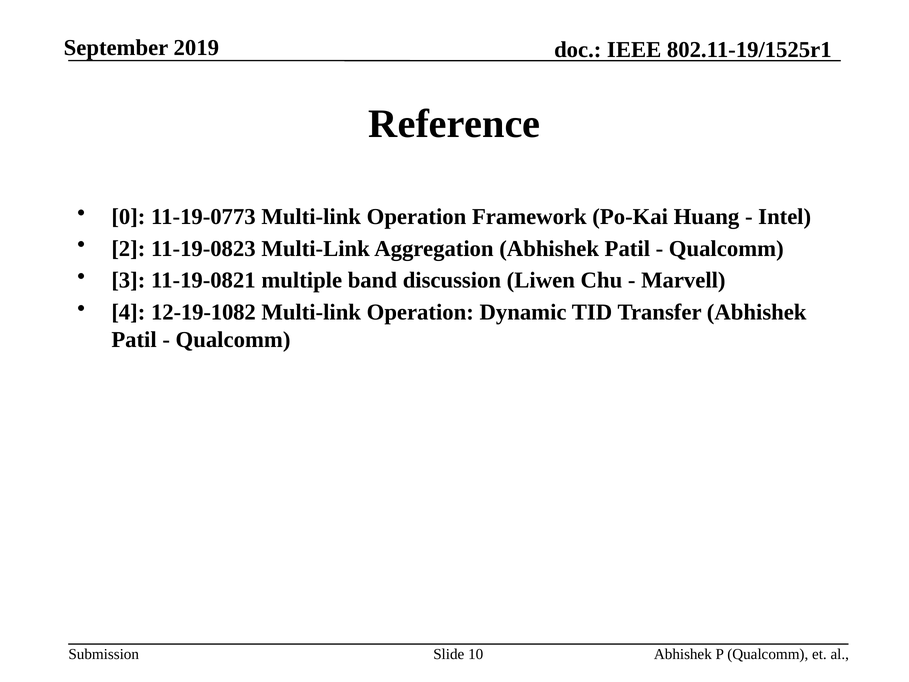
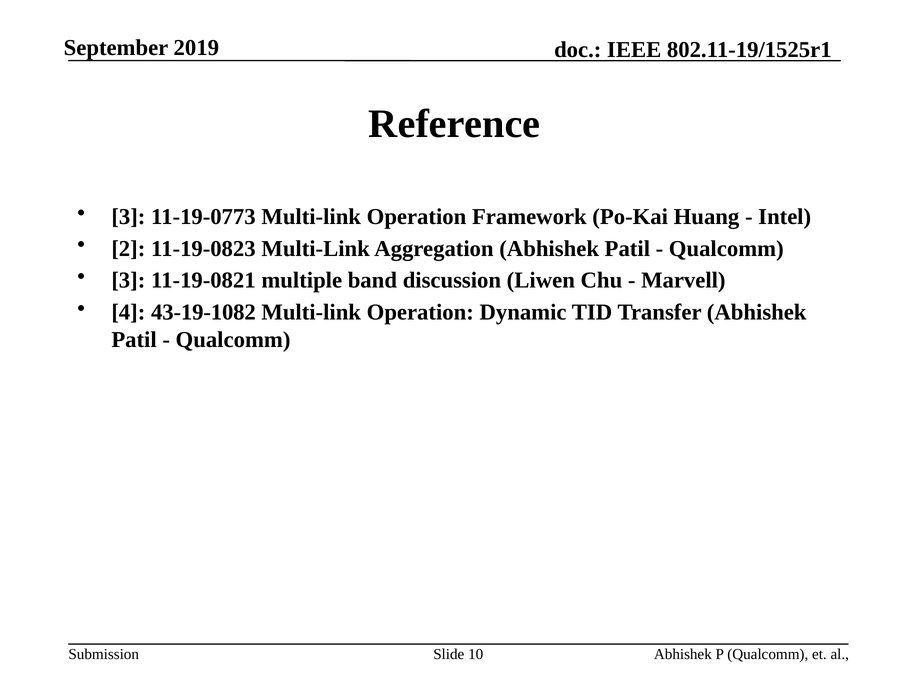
0 at (128, 217): 0 -> 3
12-19-1082: 12-19-1082 -> 43-19-1082
